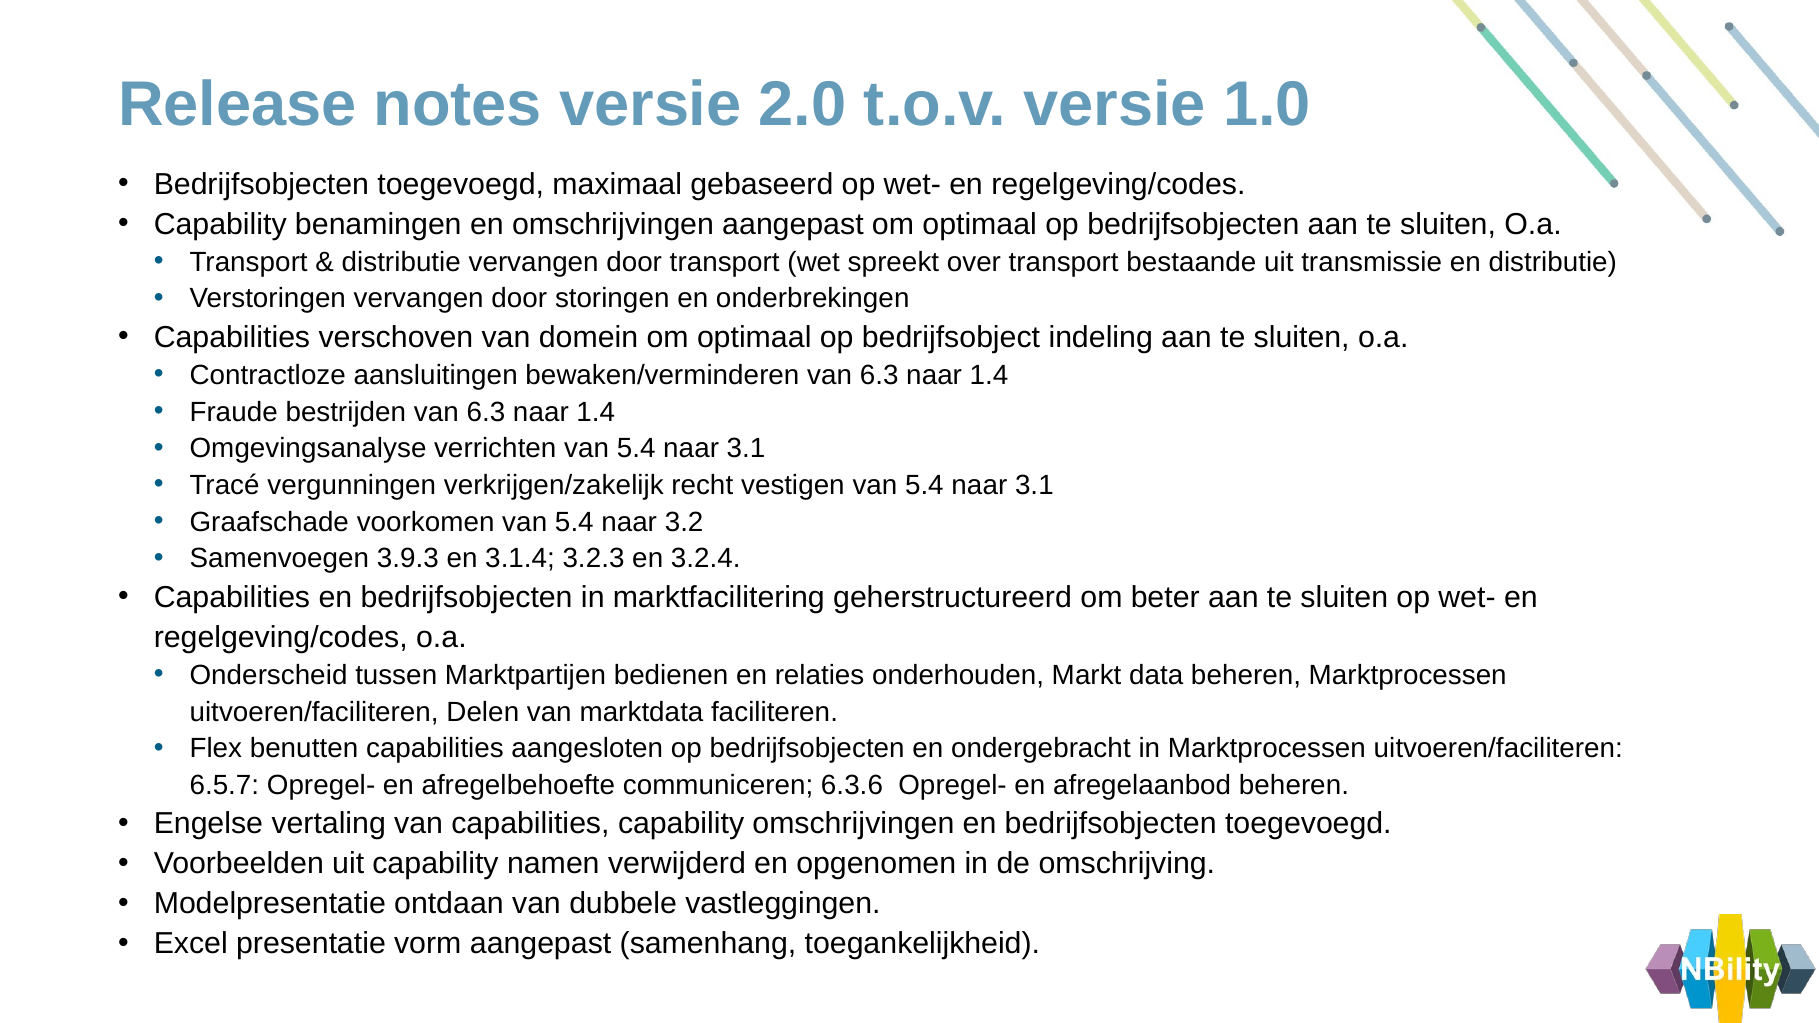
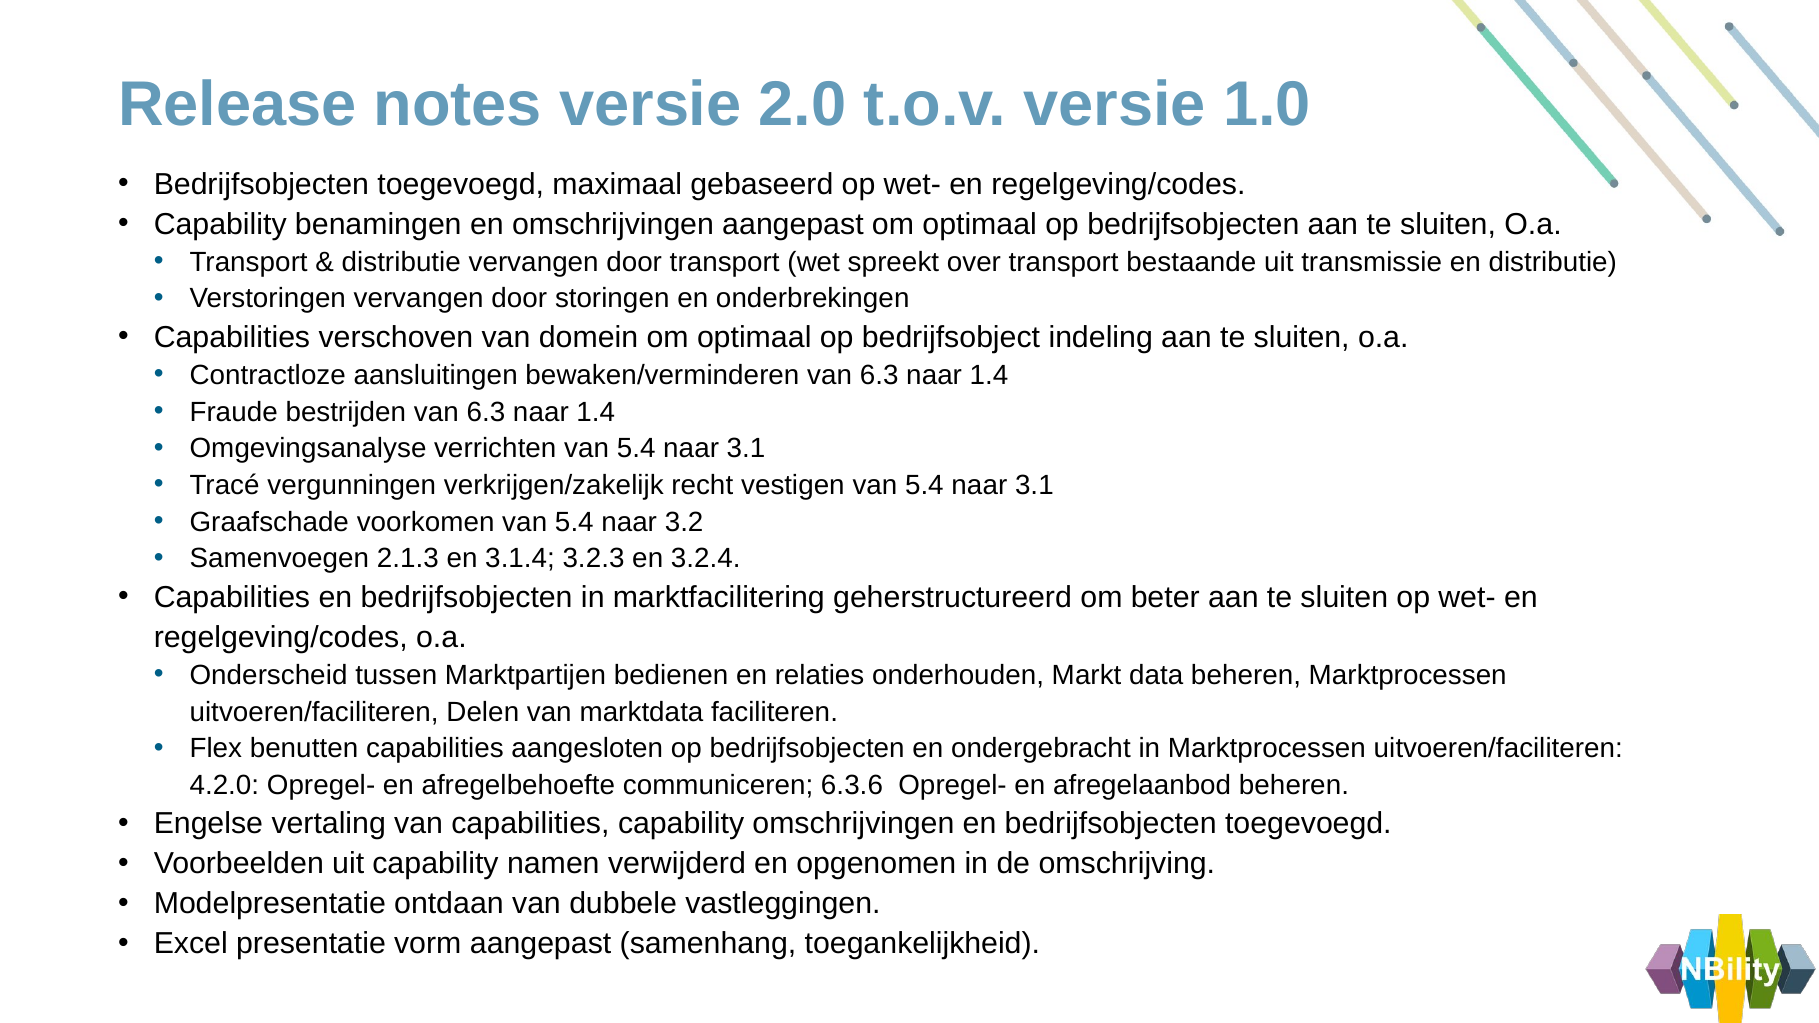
3.9.3: 3.9.3 -> 2.1.3
6.5.7: 6.5.7 -> 4.2.0
